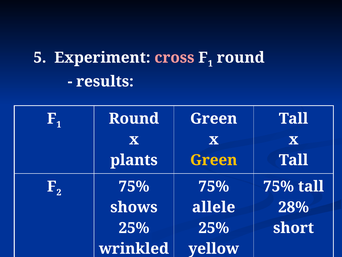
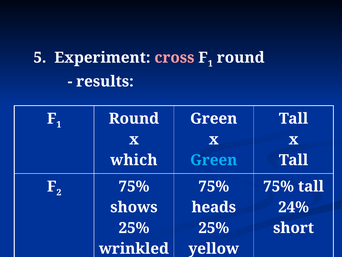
plants: plants -> which
Green at (214, 160) colour: yellow -> light blue
allele: allele -> heads
28%: 28% -> 24%
